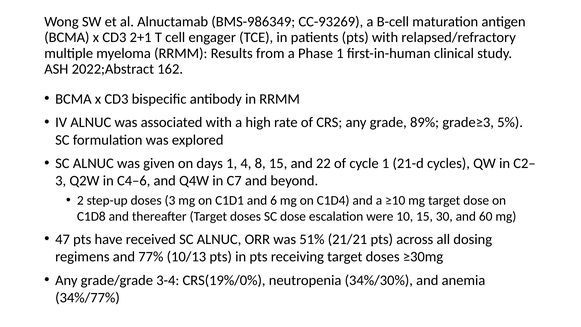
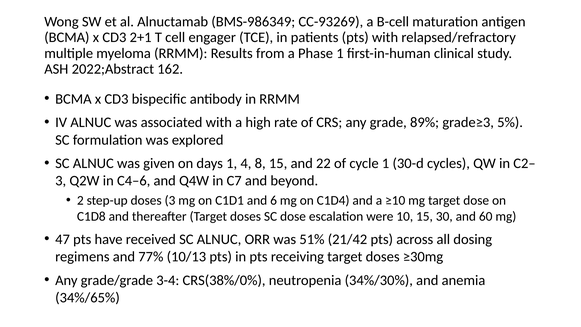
21-d: 21-d -> 30-d
21/21: 21/21 -> 21/42
CRS(19%/0%: CRS(19%/0% -> CRS(38%/0%
34%/77%: 34%/77% -> 34%/65%
